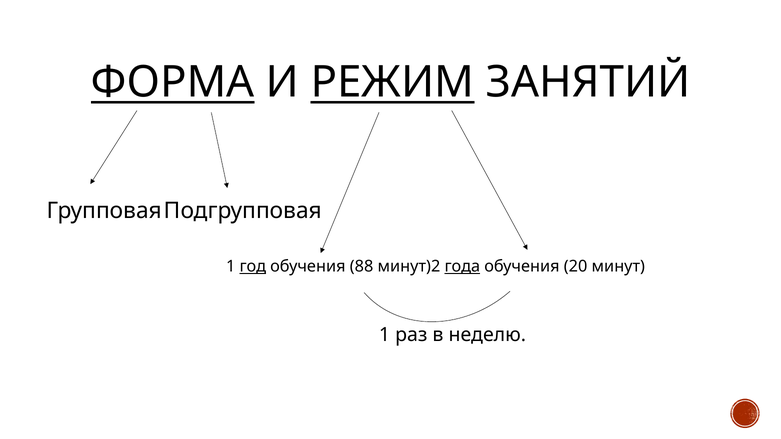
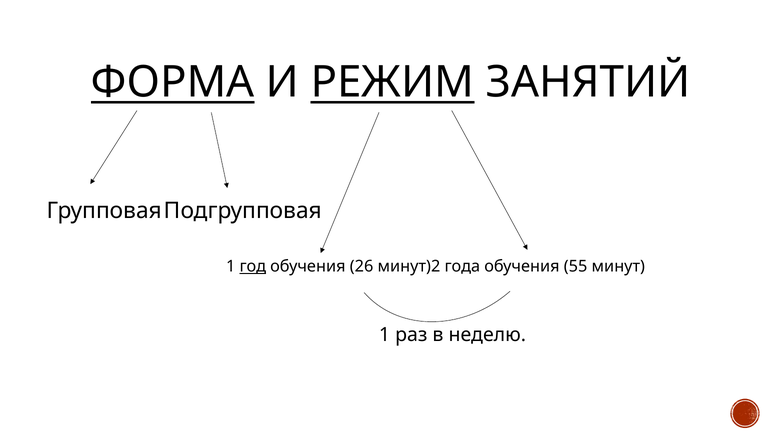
88: 88 -> 26
года underline: present -> none
20: 20 -> 55
